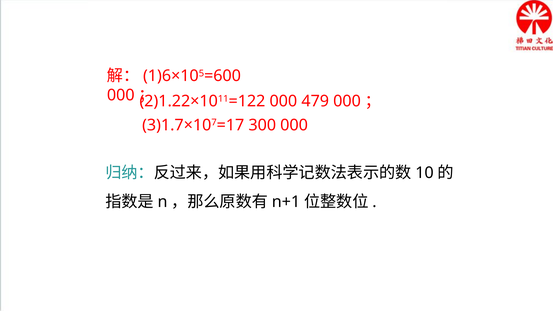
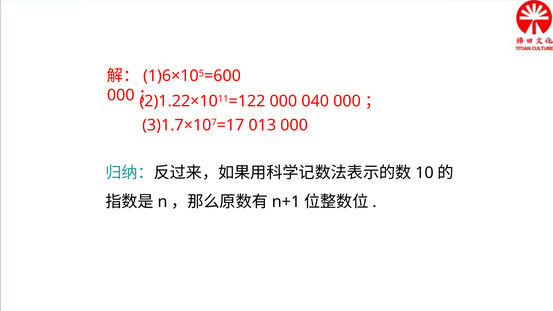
479: 479 -> 040
300: 300 -> 013
